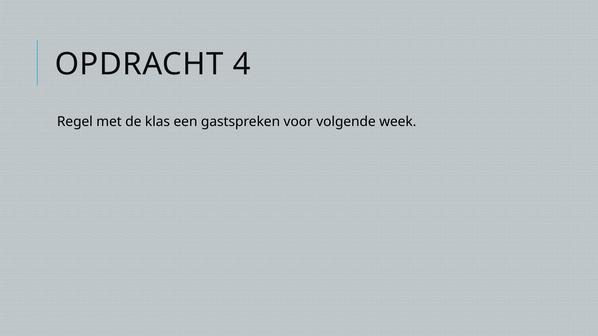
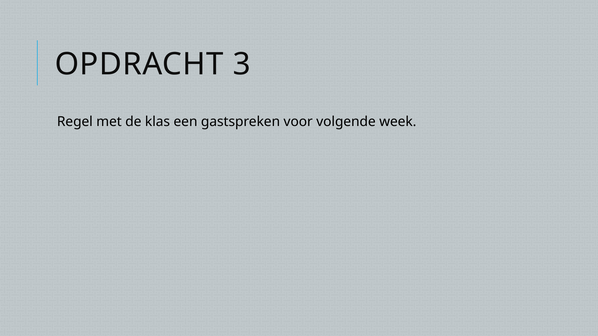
4: 4 -> 3
